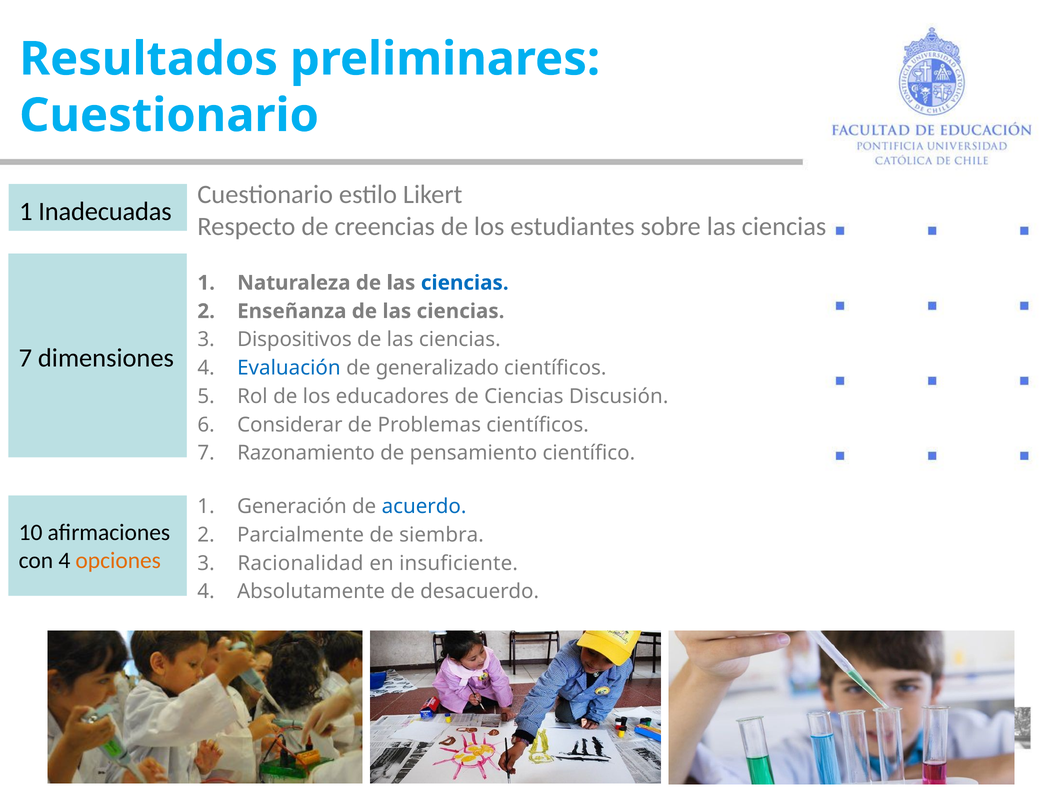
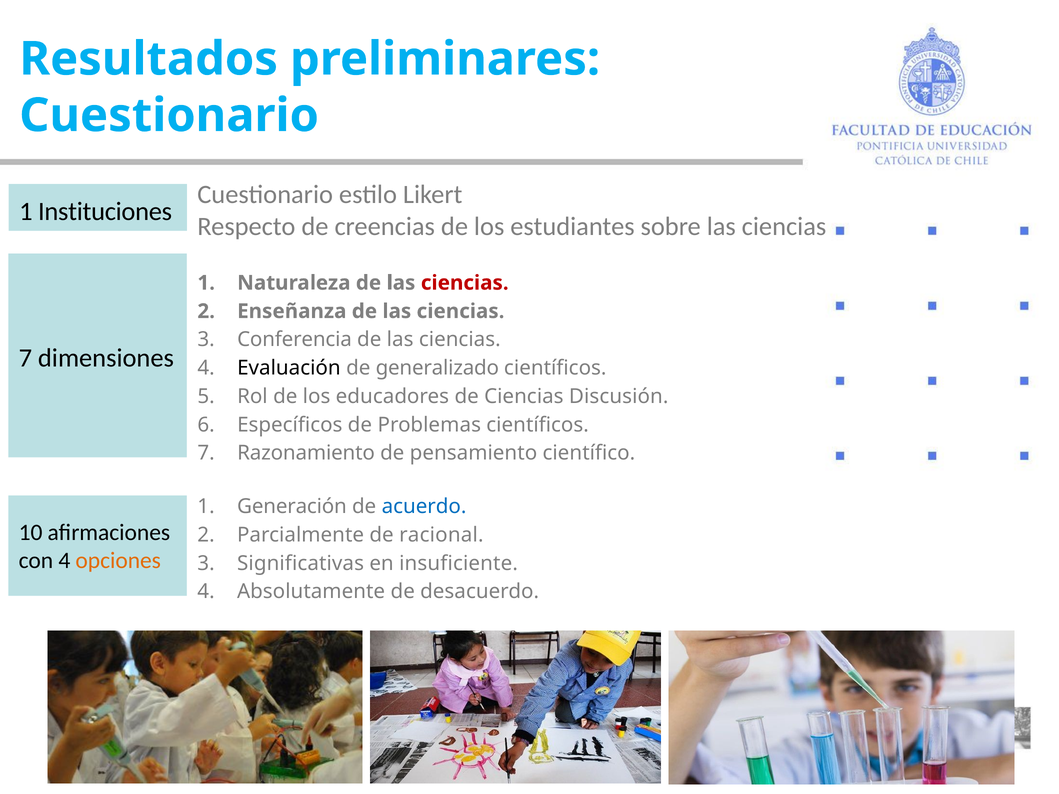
Inadecuadas: Inadecuadas -> Instituciones
ciencias at (465, 283) colour: blue -> red
Dispositivos: Dispositivos -> Conferencia
Evaluación colour: blue -> black
Considerar: Considerar -> Específicos
siembra: siembra -> racional
Racionalidad: Racionalidad -> Significativas
